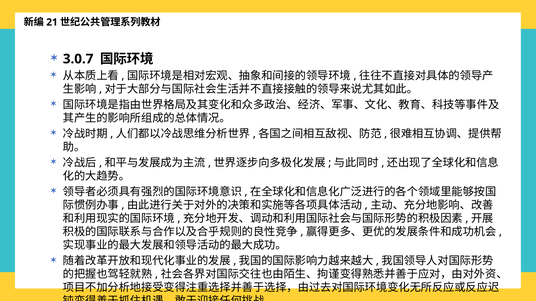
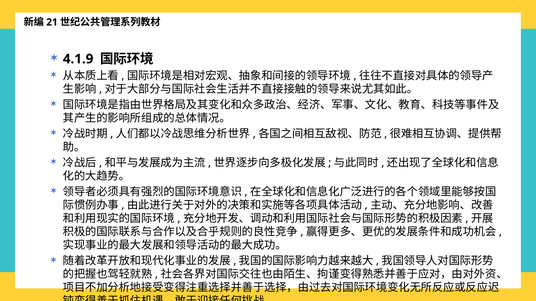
3.0.7: 3.0.7 -> 4.1.9
